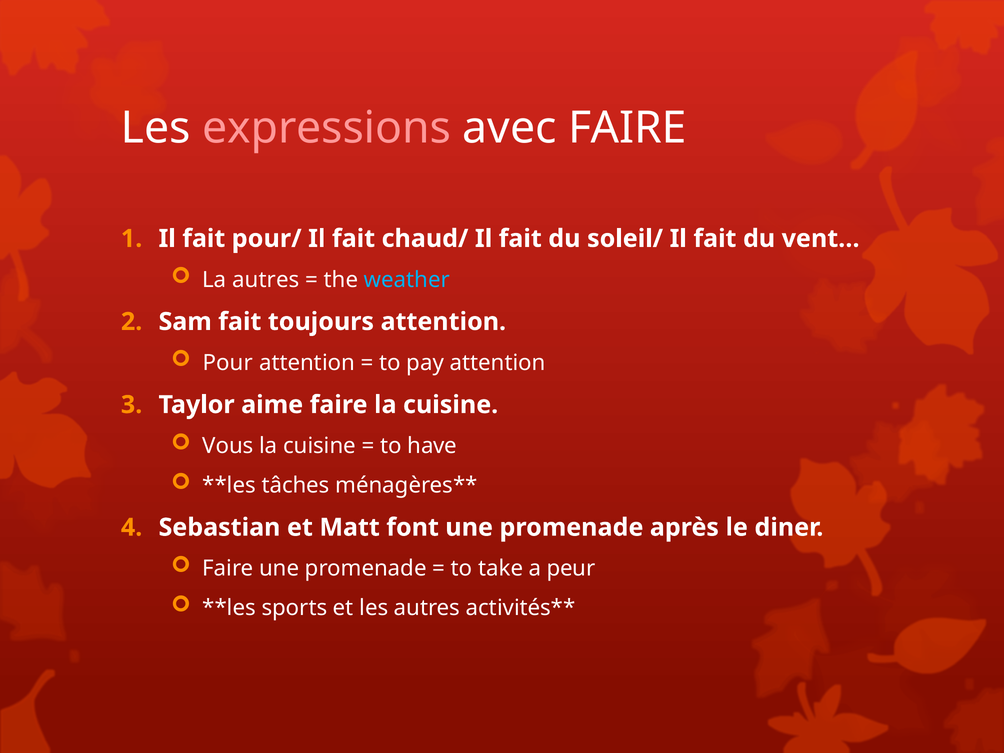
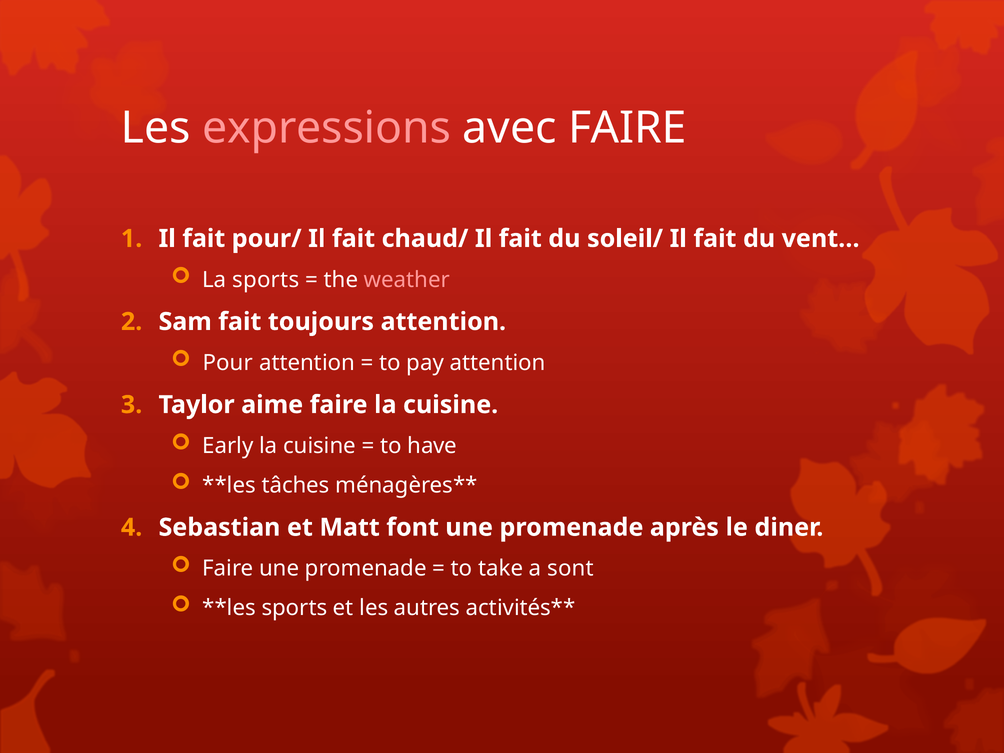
La autres: autres -> sports
weather colour: light blue -> pink
Vous: Vous -> Early
peur: peur -> sont
